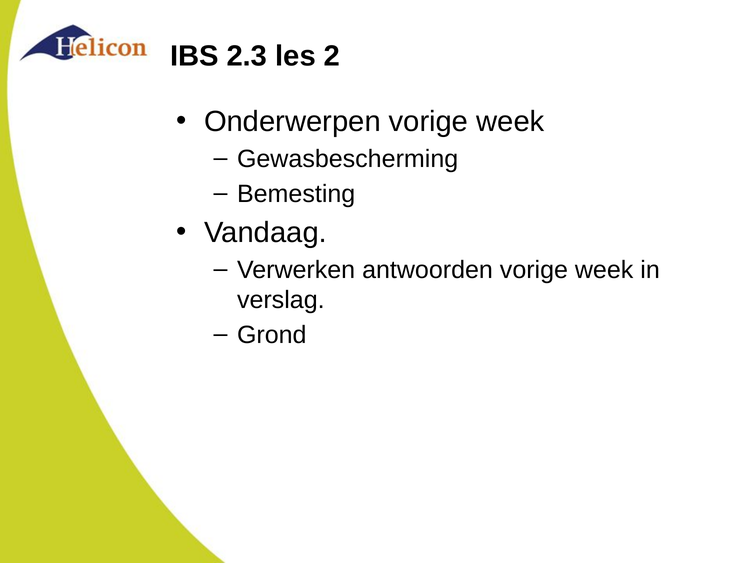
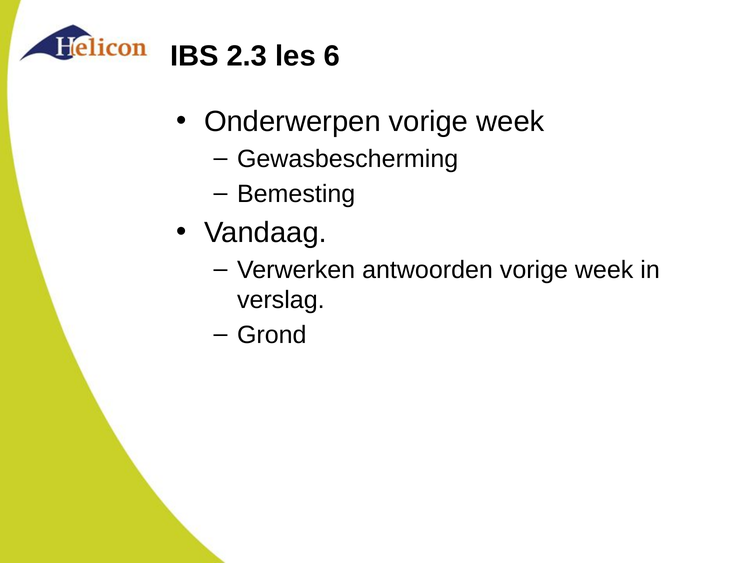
2: 2 -> 6
